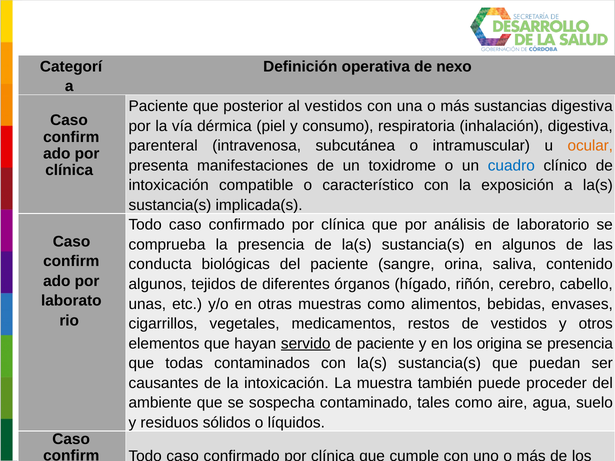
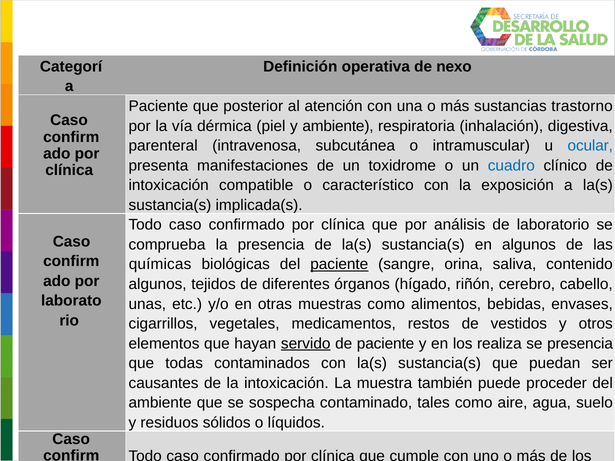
al vestidos: vestidos -> atención
sustancias digestiva: digestiva -> trastorno
y consumo: consumo -> ambiente
ocular colour: orange -> blue
conducta: conducta -> químicas
paciente at (339, 265) underline: none -> present
origina: origina -> realiza
